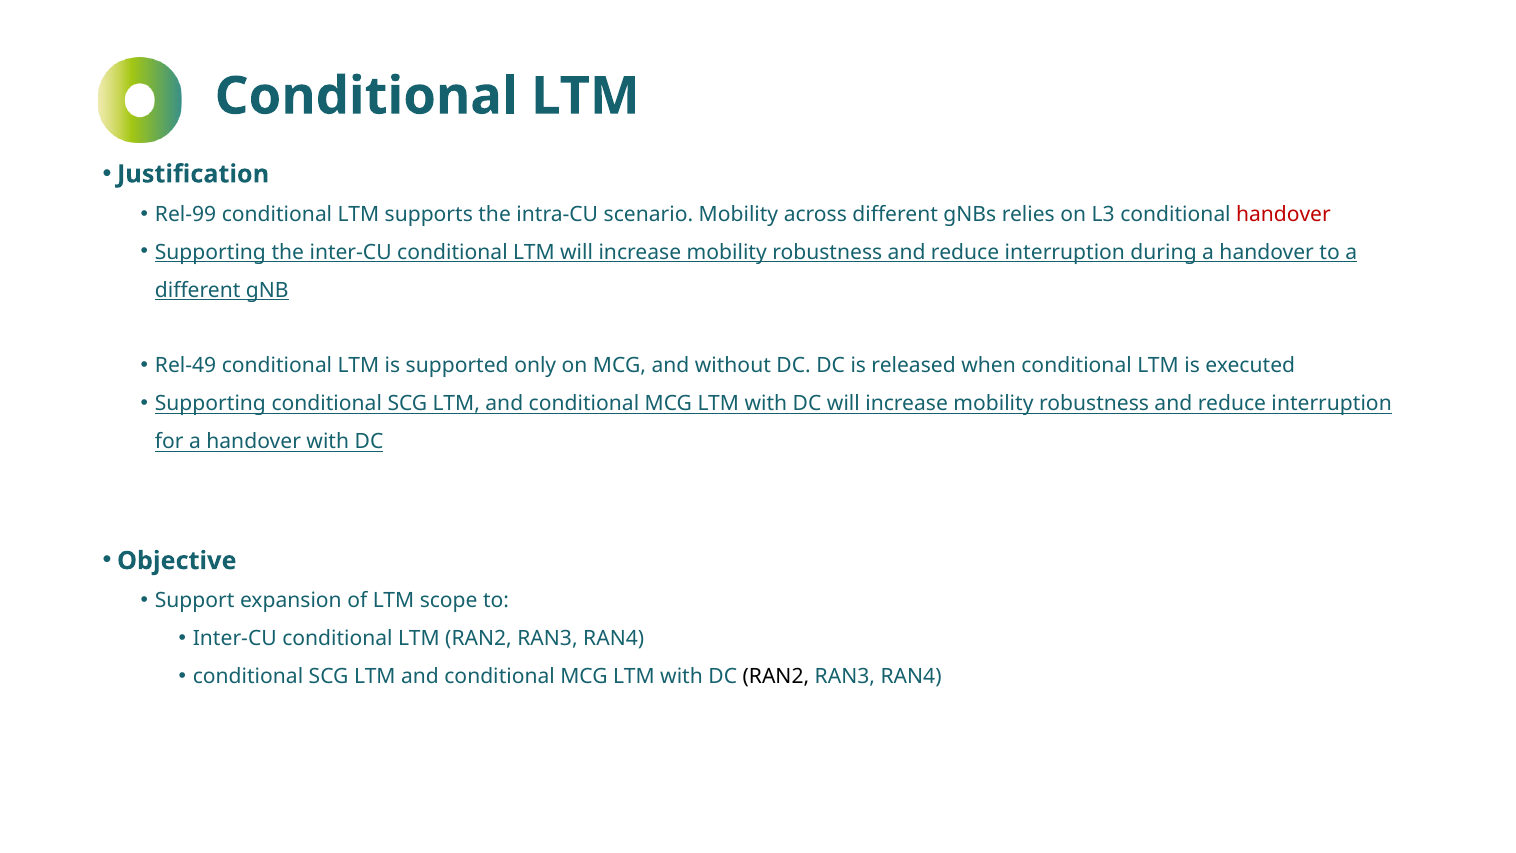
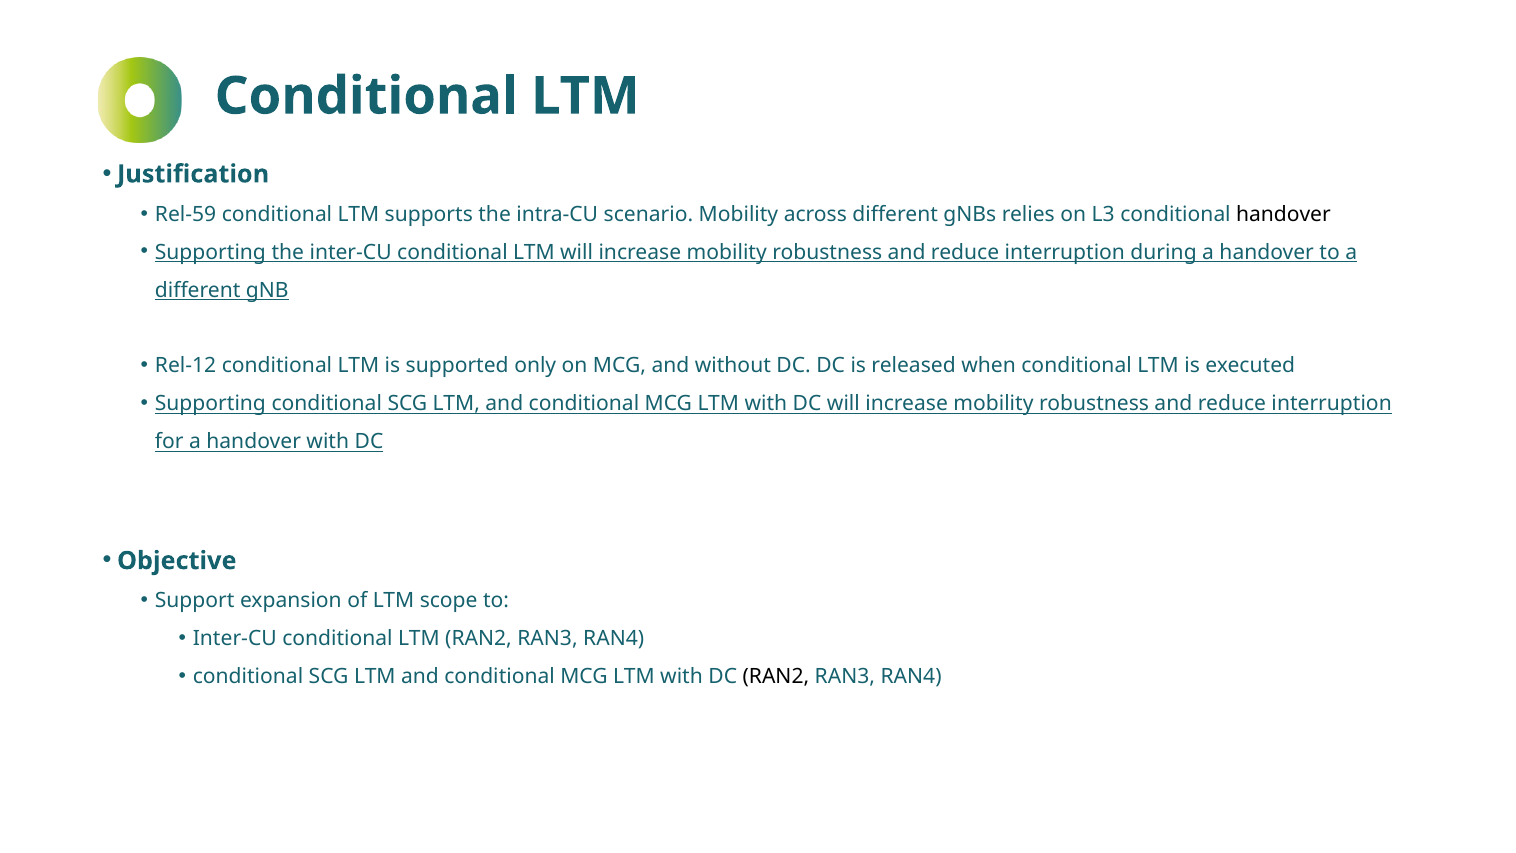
Rel-99: Rel-99 -> Rel-59
handover at (1283, 214) colour: red -> black
Rel-49: Rel-49 -> Rel-12
